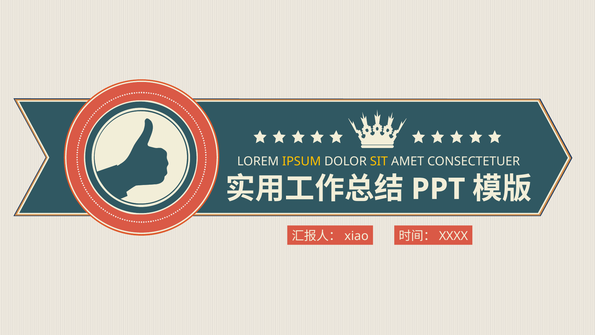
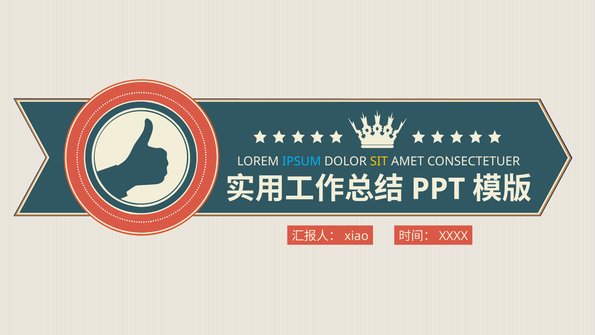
IPSUM colour: yellow -> light blue
